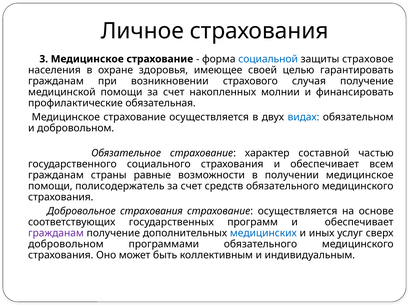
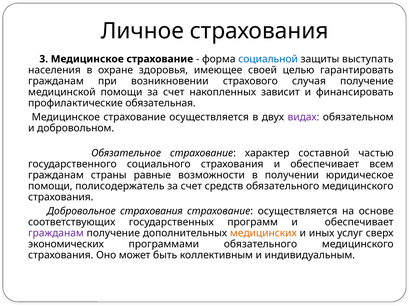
страховое: страховое -> выступать
молнии: молнии -> зависит
видах colour: blue -> purple
получении медицинское: медицинское -> юридическое
медицинских colour: blue -> orange
добровольном at (66, 245): добровольном -> экономических
